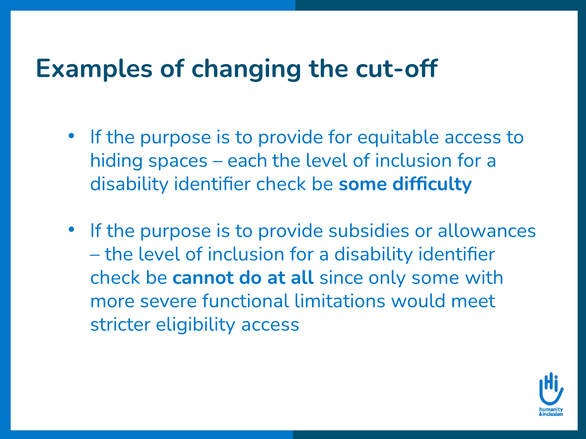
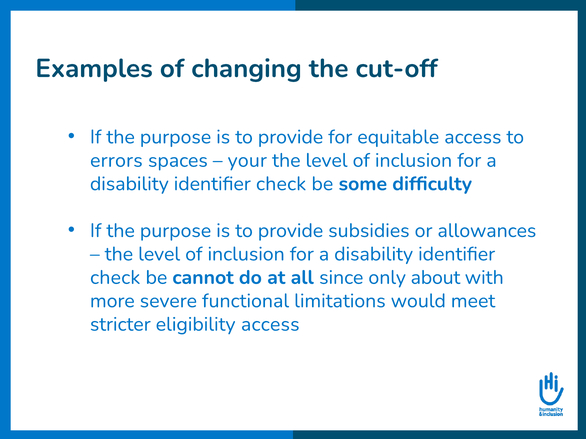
hiding: hiding -> errors
each: each -> your
only some: some -> about
